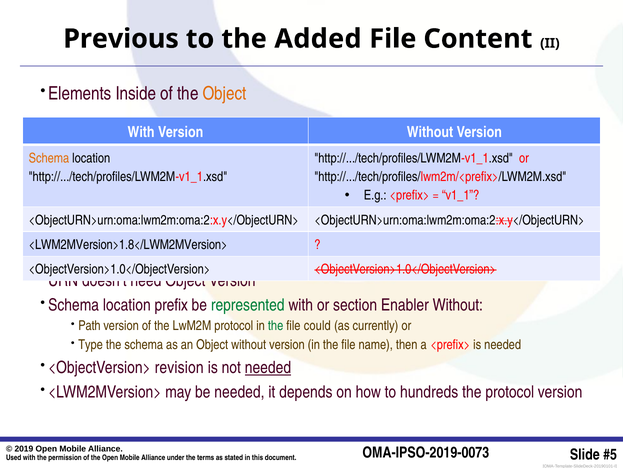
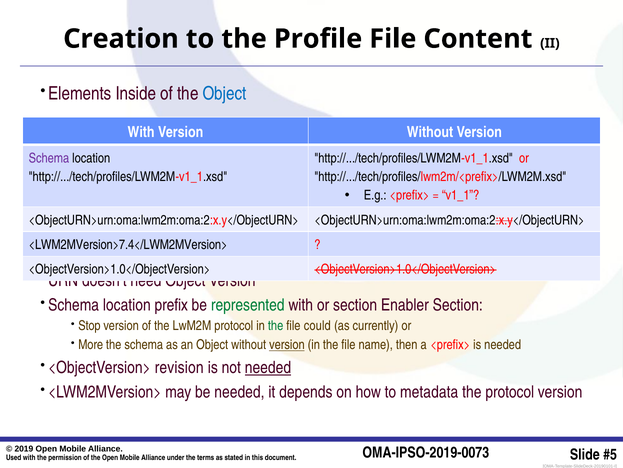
Previous: Previous -> Creation
Added: Added -> Profile
Object at (225, 93) colour: orange -> blue
Schema at (49, 158) colour: orange -> purple
<LWM2MVersion>1.8</LWM2MVersion>: <LWM2MVersion>1.8</LWM2MVersion> -> <LWM2MVersion>7.4</LWM2MVersion>
Enabler Without: Without -> Section
Path: Path -> Stop
Type: Type -> More
version at (287, 344) underline: none -> present
hundreds: hundreds -> metadata
